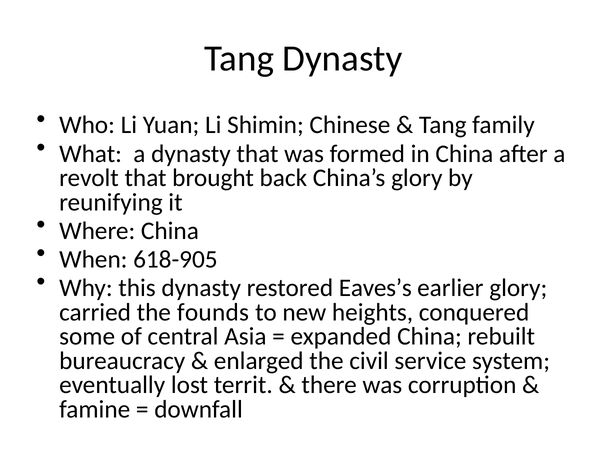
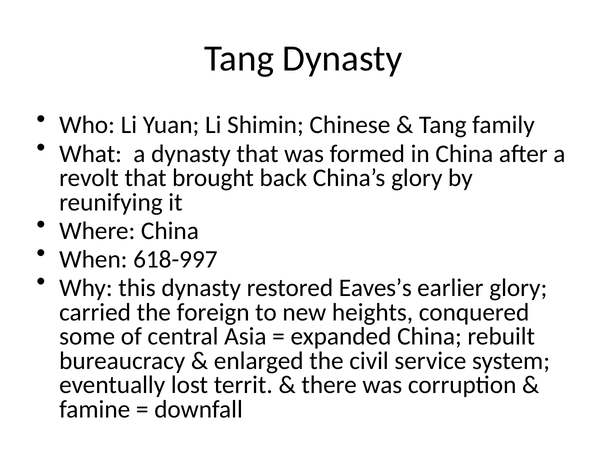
618-905: 618-905 -> 618-997
founds: founds -> foreign
